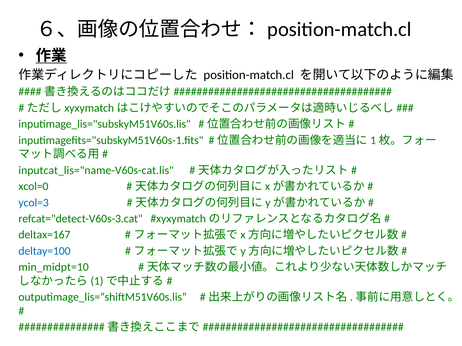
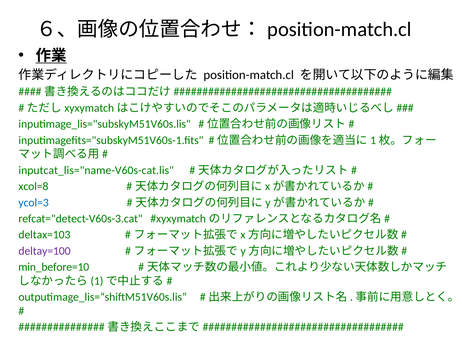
xcol=0: xcol=0 -> xcol=8
deltax=167: deltax=167 -> deltax=103
deltay=100 colour: blue -> purple
min_midpt=10: min_midpt=10 -> min_before=10
